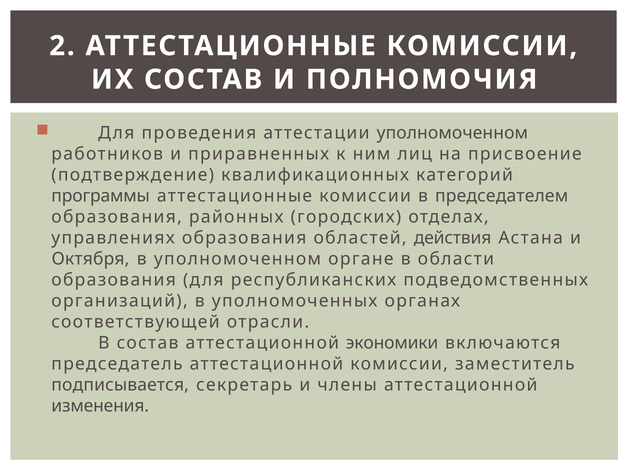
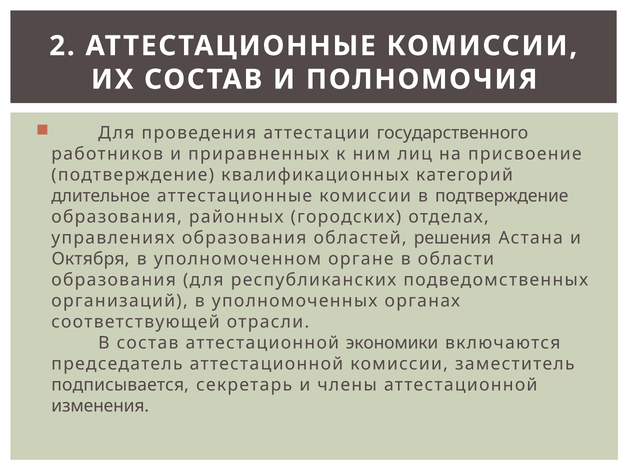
аттестации уполномоченном: уполномоченном -> государственного
программы: программы -> длительное
в председателем: председателем -> подтверждение
действия: действия -> решения
